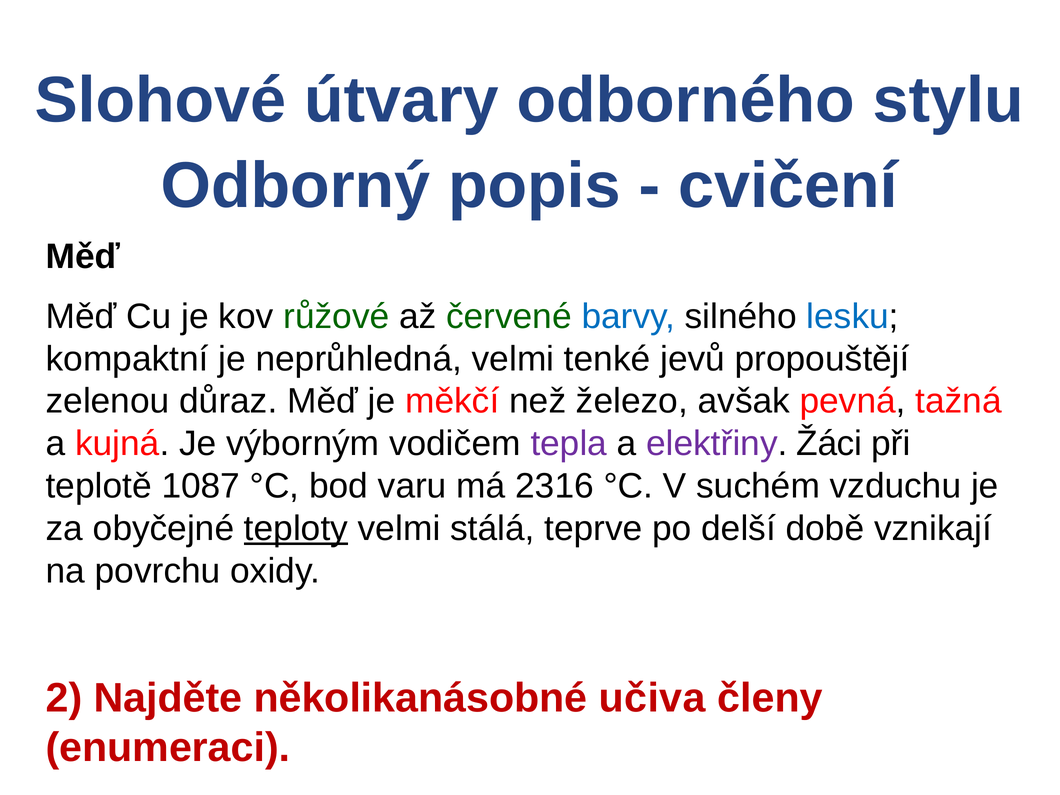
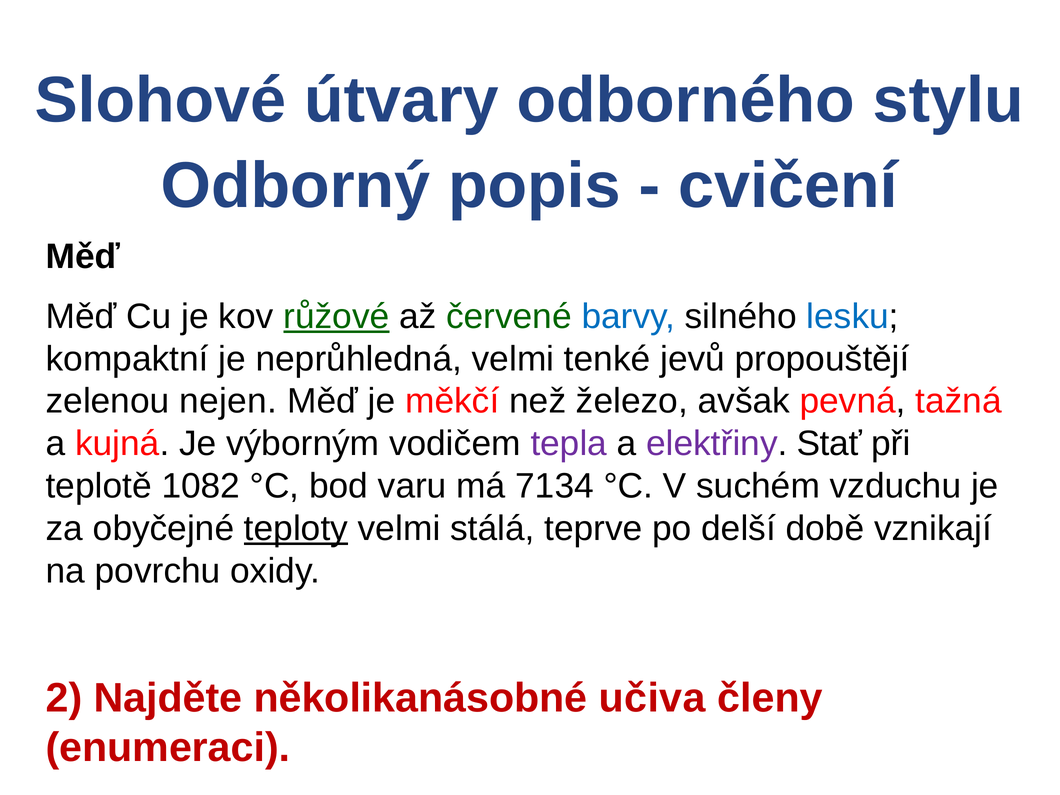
růžové underline: none -> present
důraz: důraz -> nejen
Žáci: Žáci -> Stať
1087: 1087 -> 1082
2316: 2316 -> 7134
